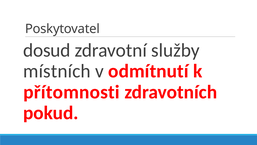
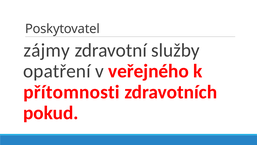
dosud: dosud -> zájmy
místních: místních -> opatření
odmítnutí: odmítnutí -> veřejného
